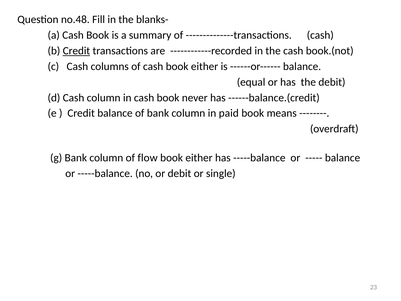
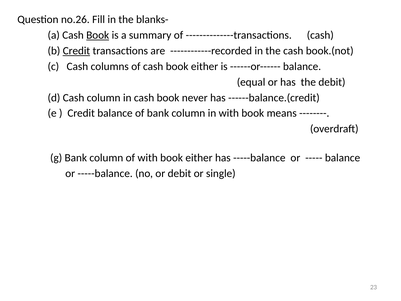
no.48: no.48 -> no.26
Book at (98, 35) underline: none -> present
in paid: paid -> with
of flow: flow -> with
